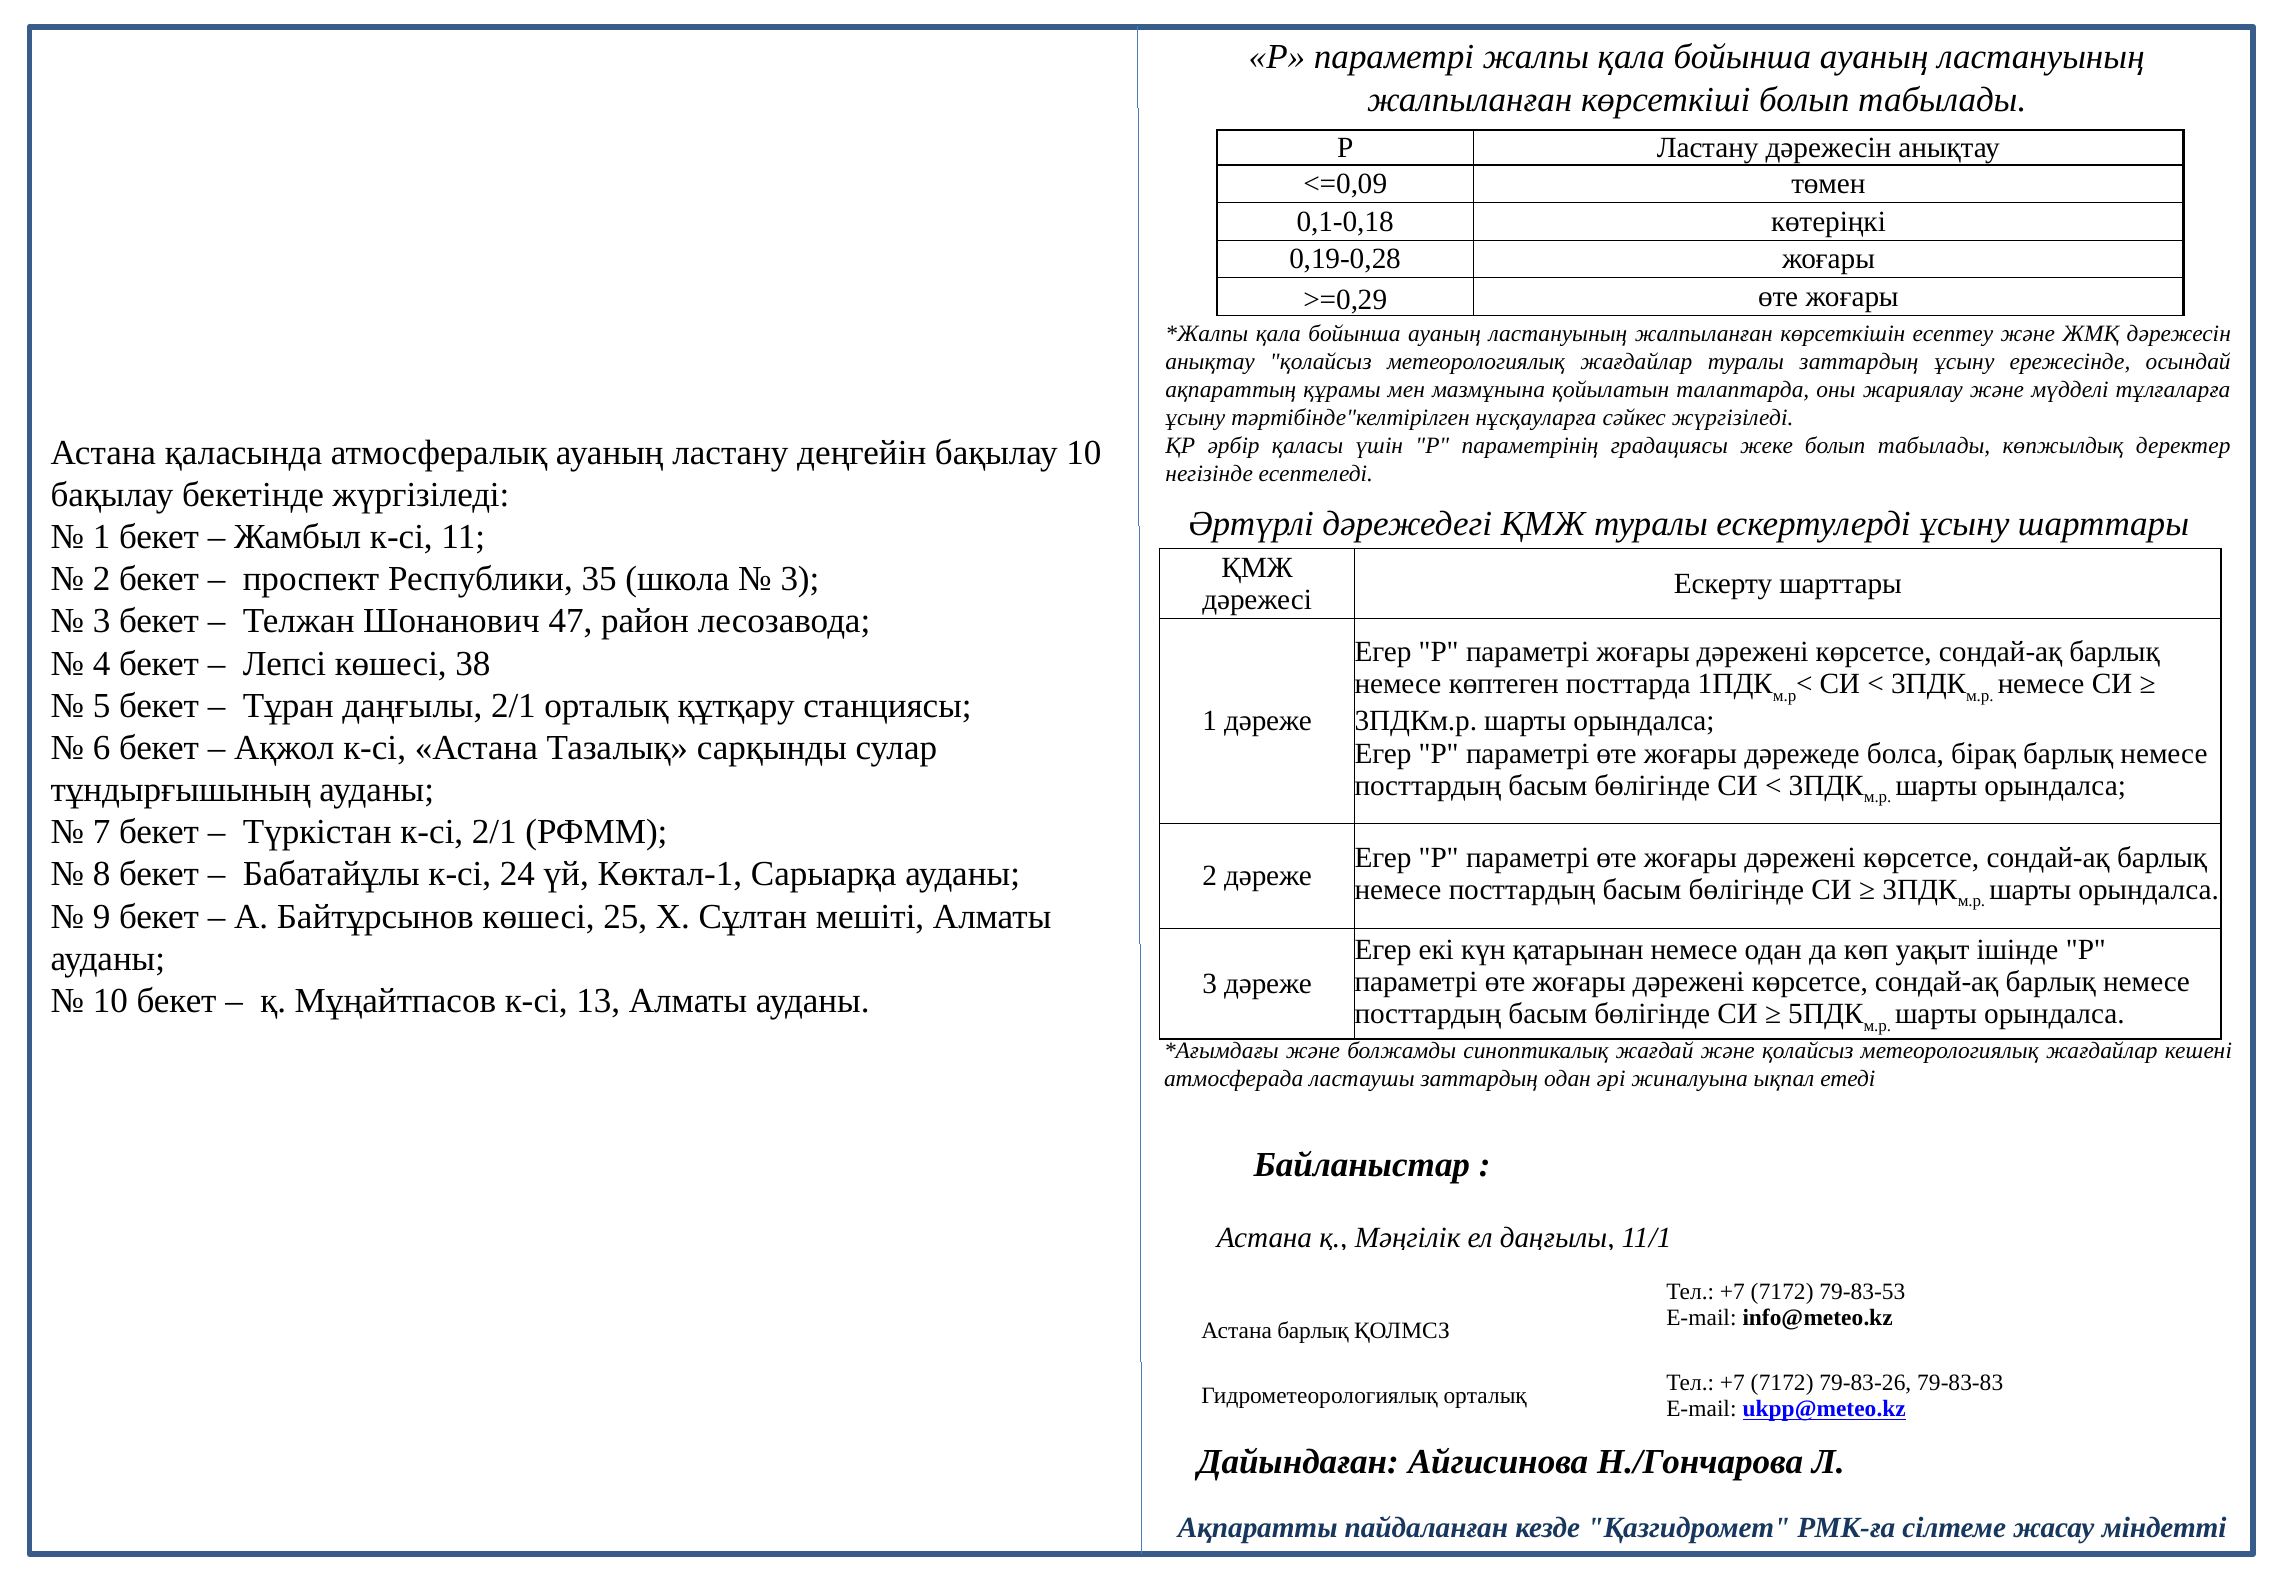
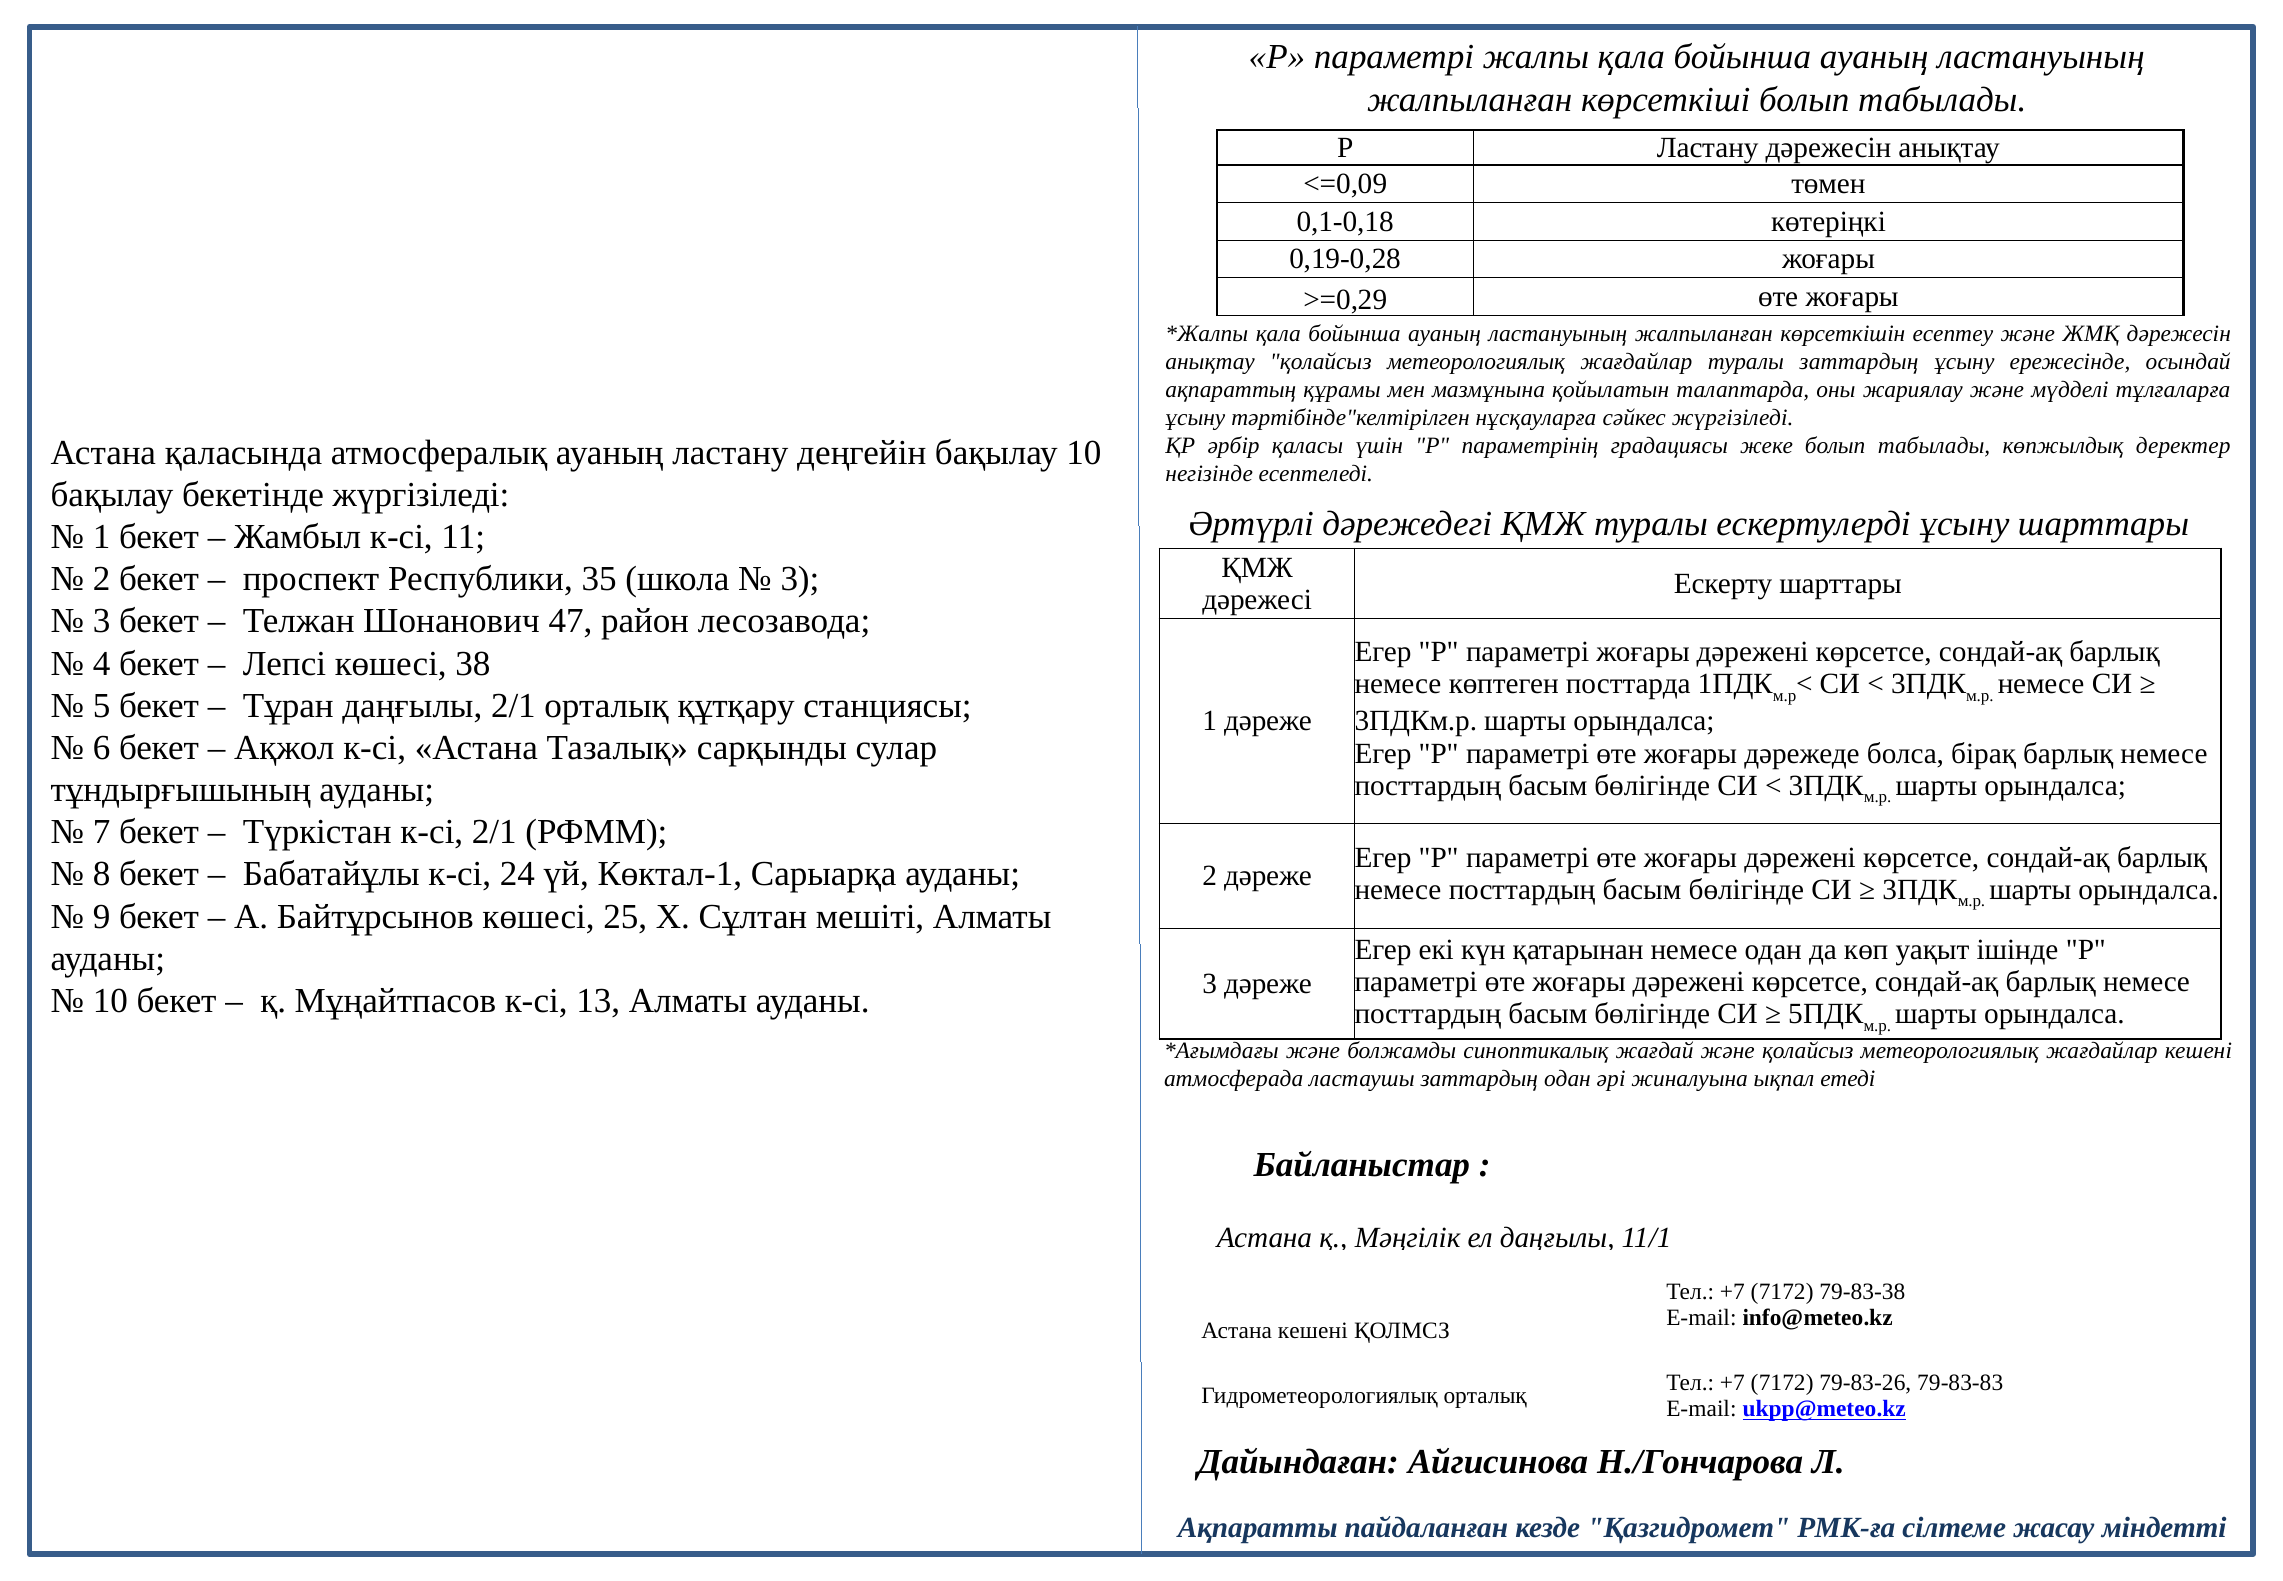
79-83-53: 79-83-53 -> 79-83-38
Астана барлық: барлық -> кешені
